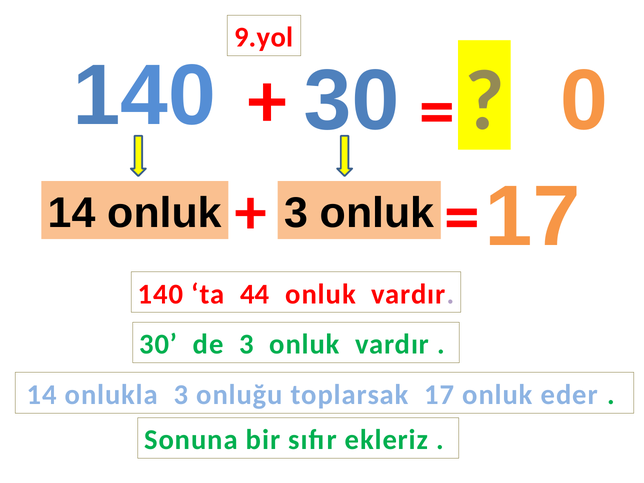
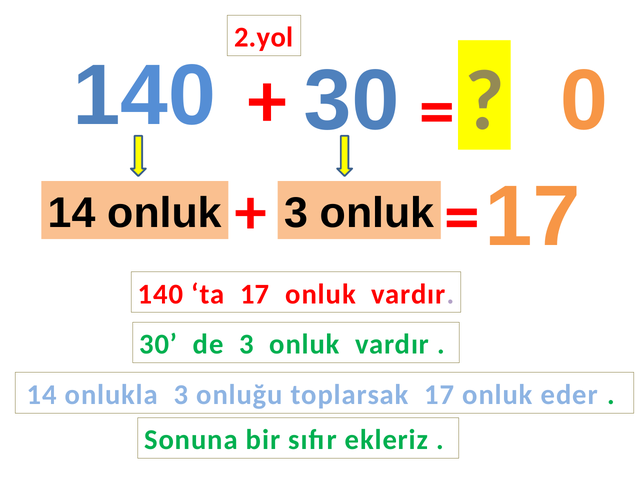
9.yol: 9.yol -> 2.yol
ta 44: 44 -> 17
